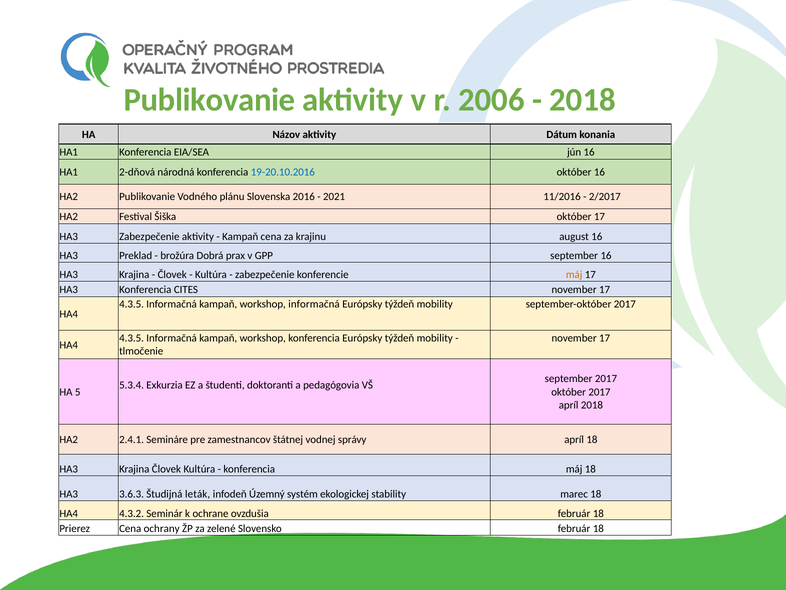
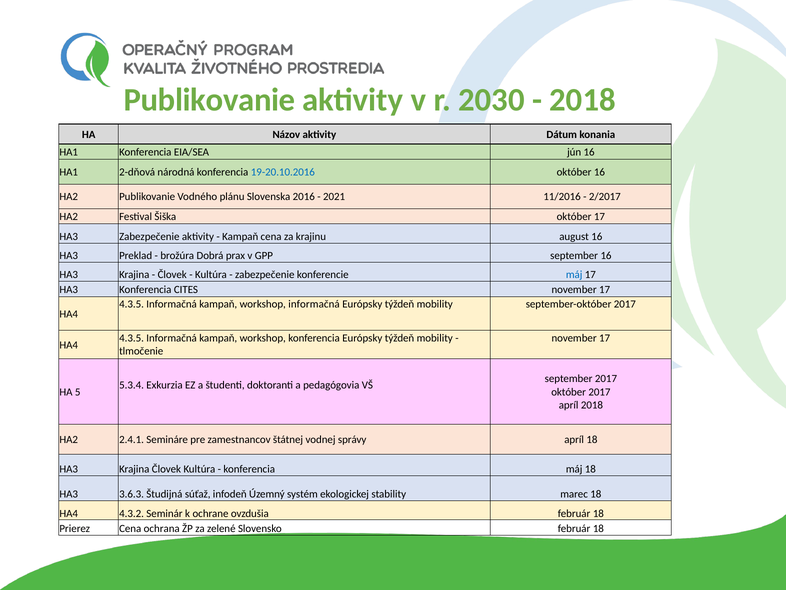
2006: 2006 -> 2030
máj at (574, 275) colour: orange -> blue
leták: leták -> súťaž
ochrany: ochrany -> ochrana
